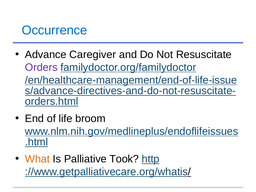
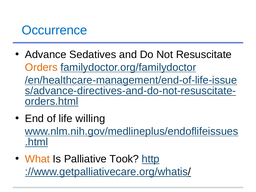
Caregiver: Caregiver -> Sedatives
Orders colour: purple -> orange
broom: broom -> willing
